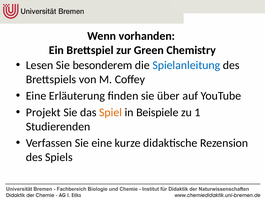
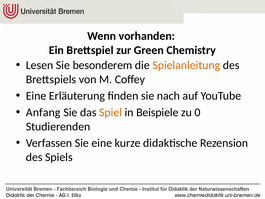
Spielanleitung colour: blue -> orange
über: über -> nach
Projekt: Projekt -> Anfang
1: 1 -> 0
